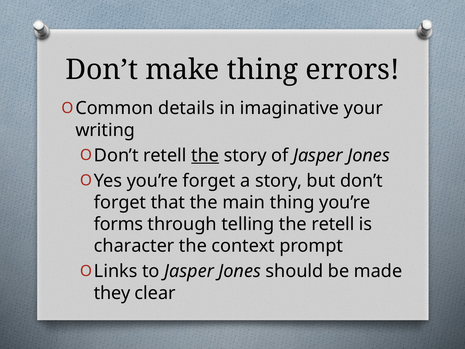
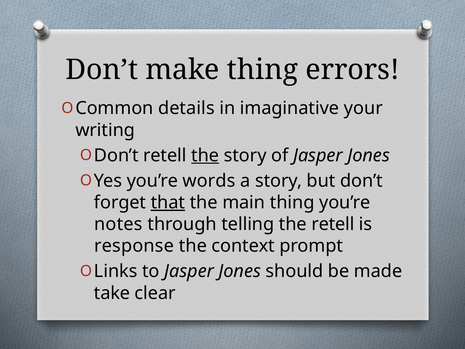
you’re forget: forget -> words
that underline: none -> present
forms: forms -> notes
character: character -> response
they: they -> take
